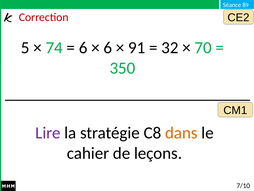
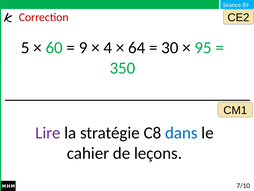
74: 74 -> 60
6 at (83, 48): 6 -> 9
6 at (108, 48): 6 -> 4
91: 91 -> 64
32: 32 -> 30
70: 70 -> 95
dans colour: orange -> blue
